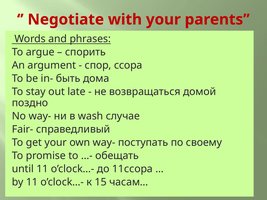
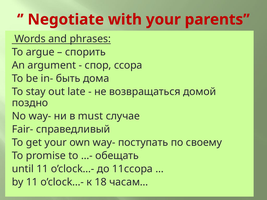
wash: wash -> must
15: 15 -> 18
